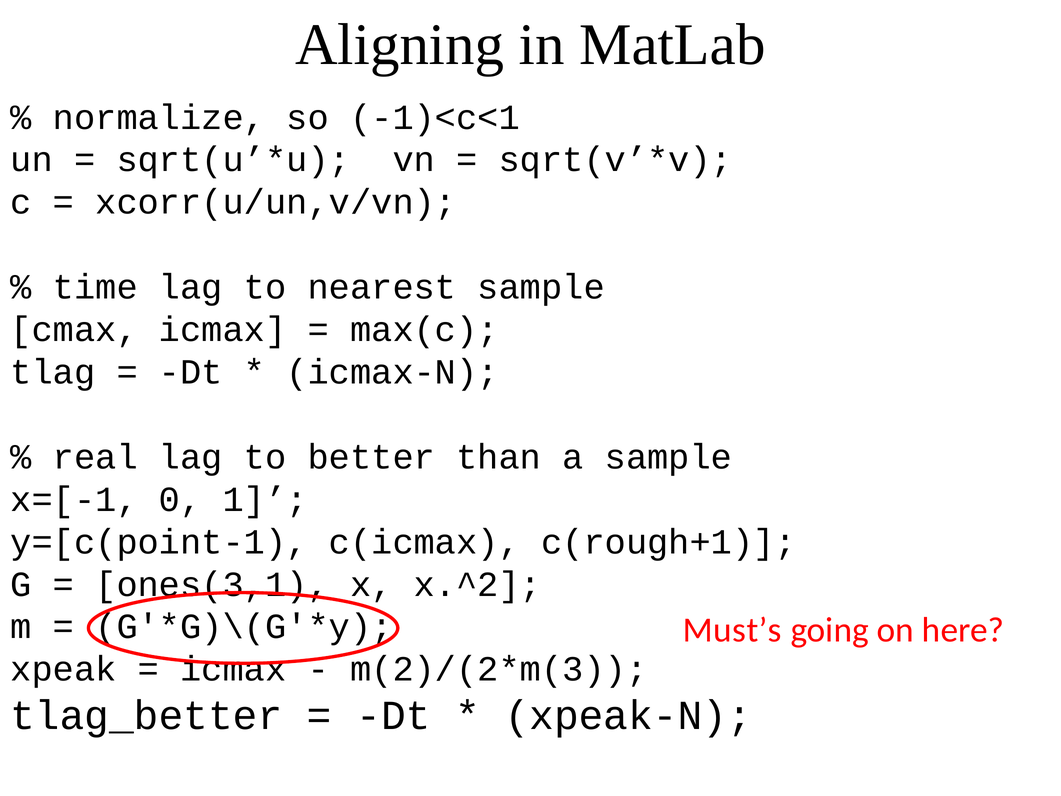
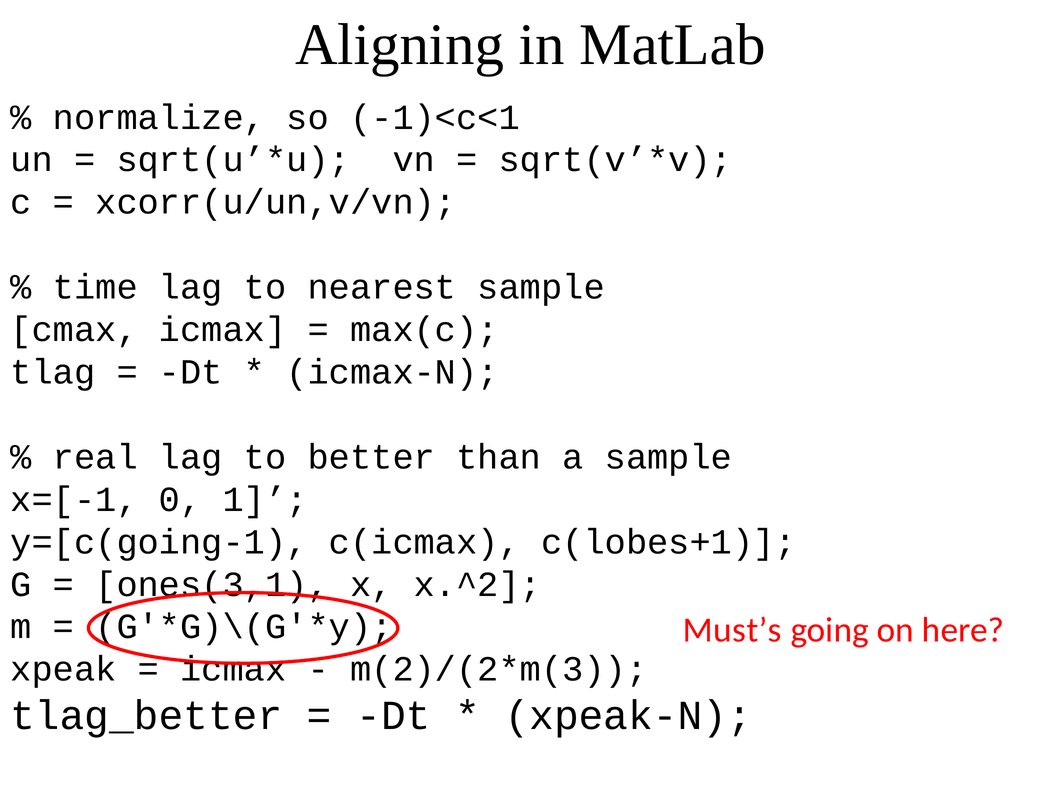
y=[c(point-1: y=[c(point-1 -> y=[c(going-1
c(rough+1: c(rough+1 -> c(lobes+1
